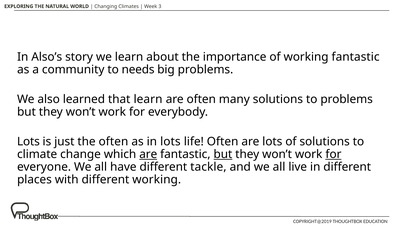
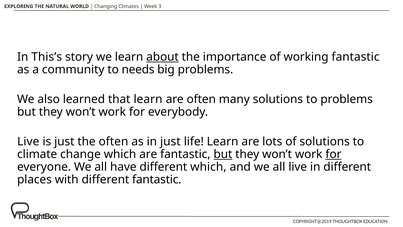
Also’s: Also’s -> This’s
about underline: none -> present
Lots at (28, 141): Lots -> Live
in lots: lots -> just
life Often: Often -> Learn
are at (148, 154) underline: present -> none
different tackle: tackle -> which
different working: working -> fantastic
